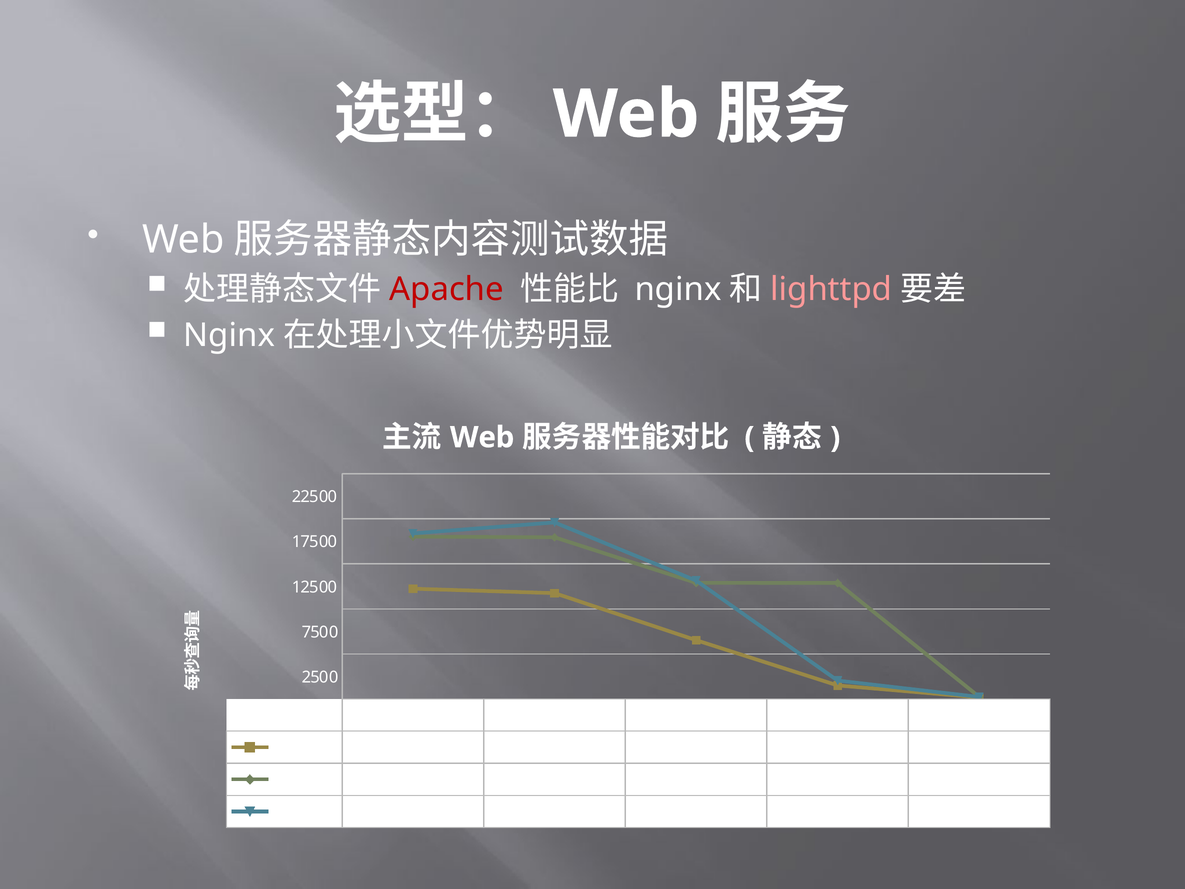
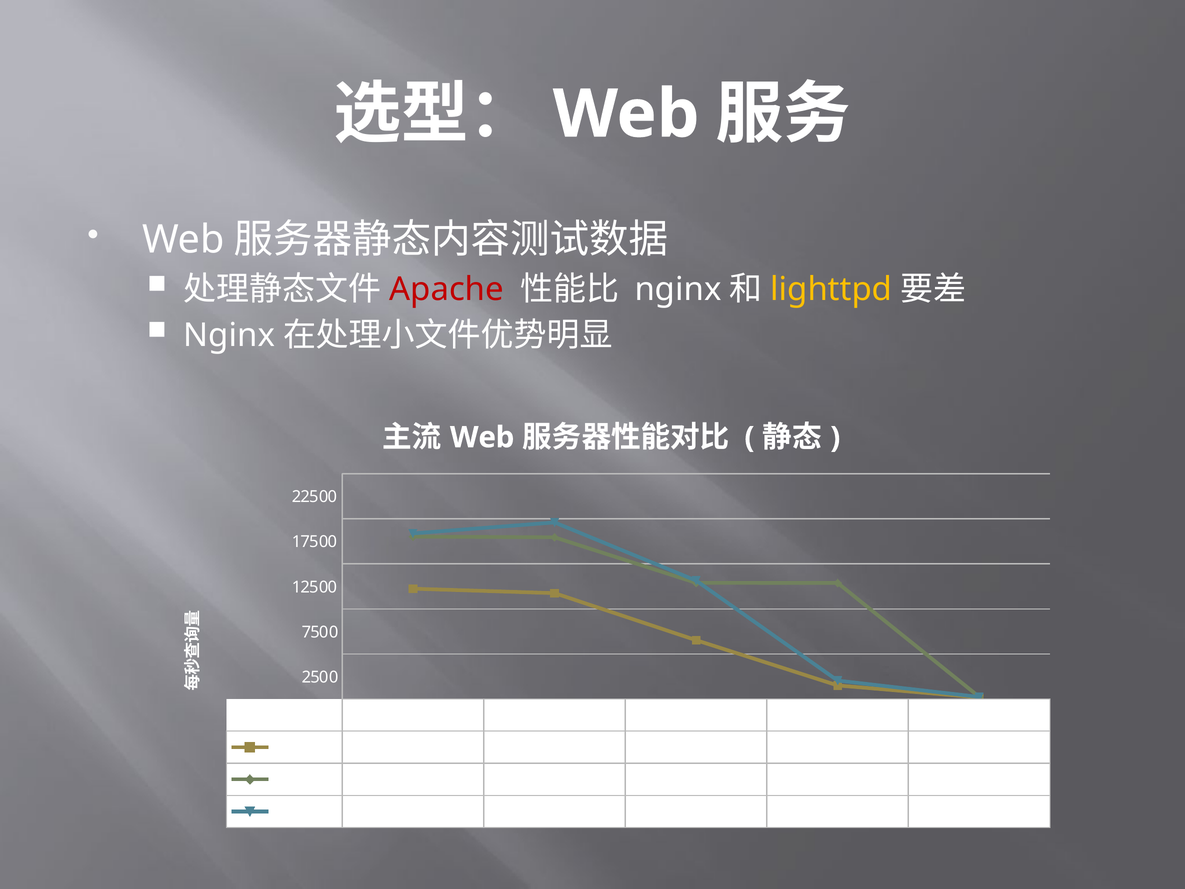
lighttpd at (831, 289) colour: pink -> yellow
